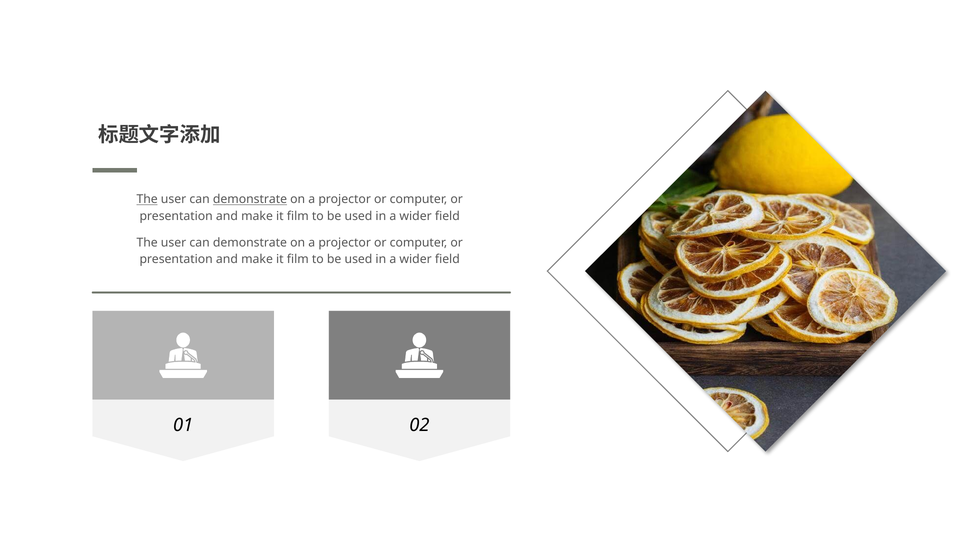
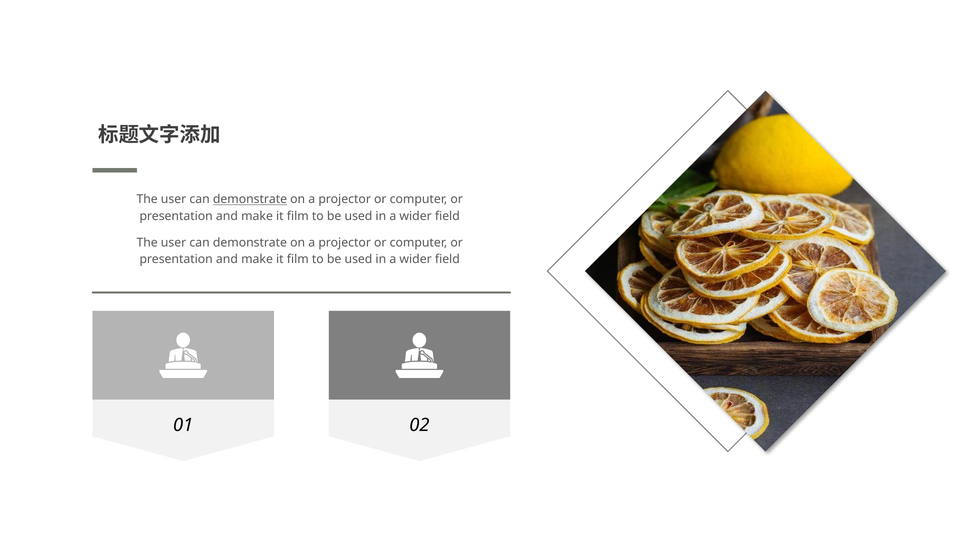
The at (147, 199) underline: present -> none
